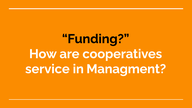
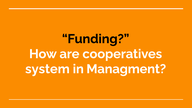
service: service -> system
